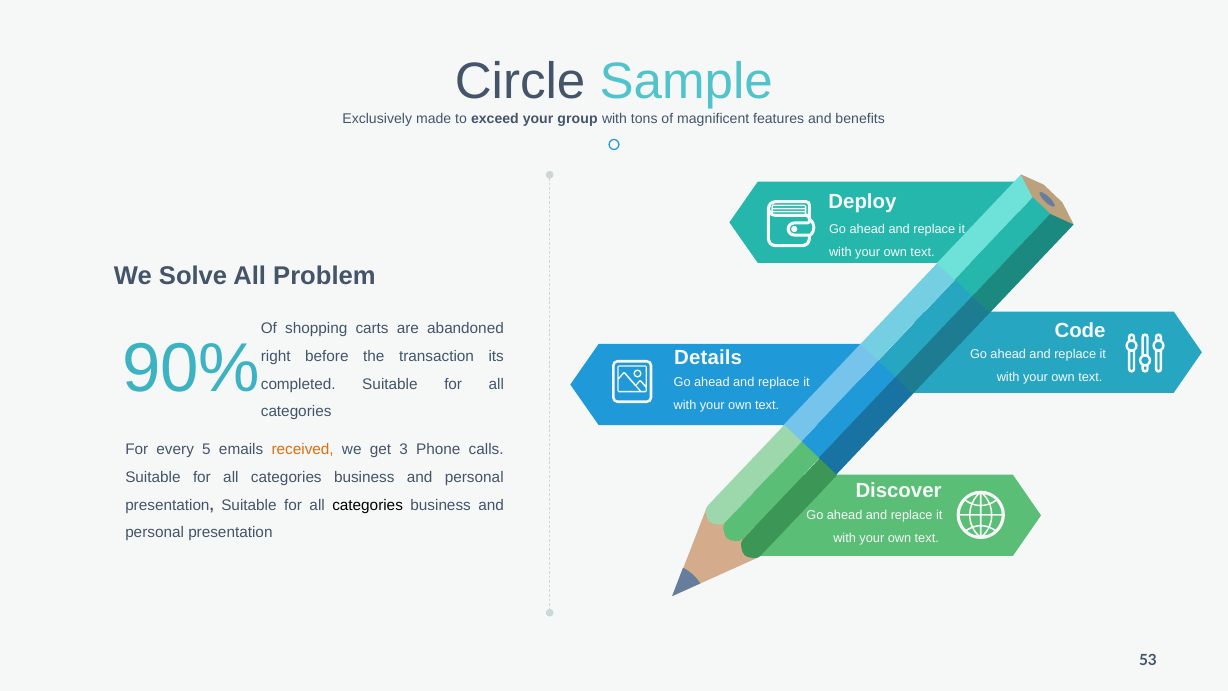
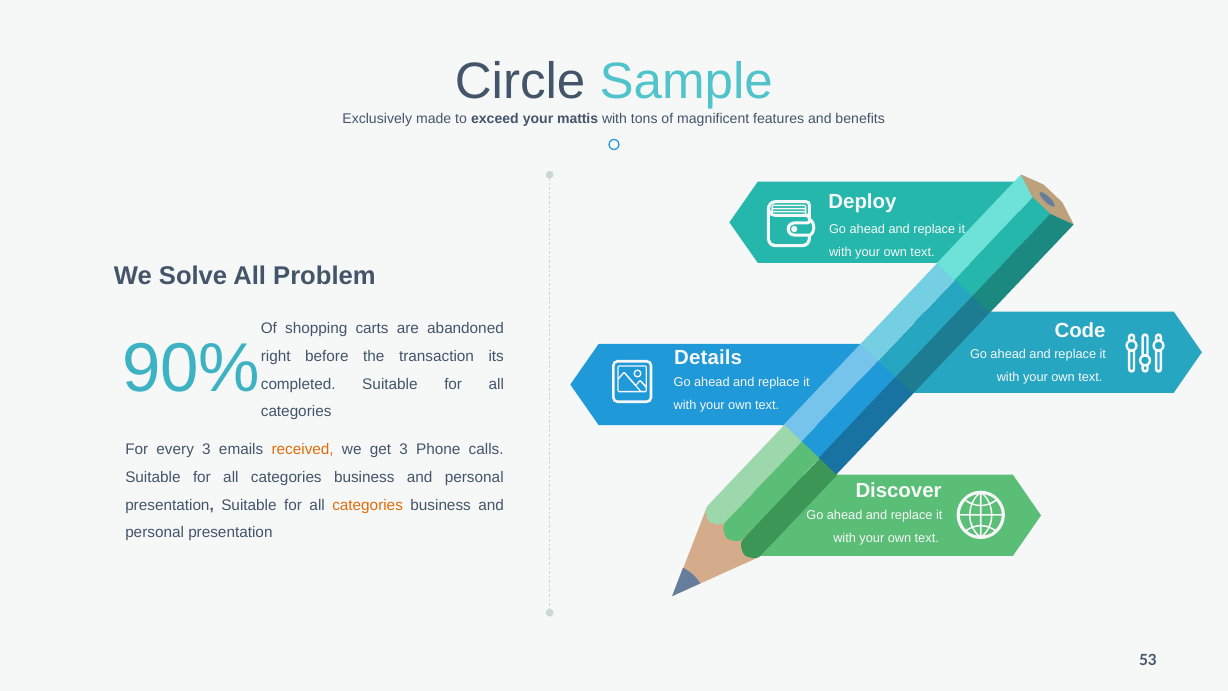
group: group -> mattis
every 5: 5 -> 3
categories at (368, 505) colour: black -> orange
